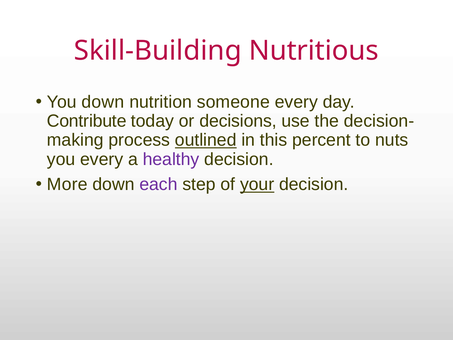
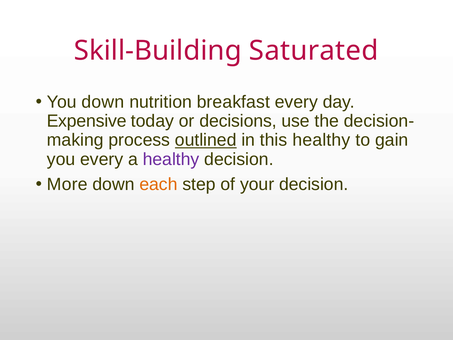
Nutritious: Nutritious -> Saturated
someone: someone -> breakfast
Contribute: Contribute -> Expensive
this percent: percent -> healthy
nuts: nuts -> gain
each colour: purple -> orange
your underline: present -> none
